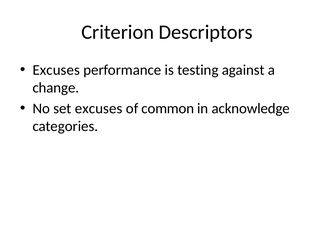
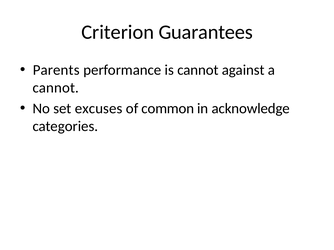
Descriptors: Descriptors -> Guarantees
Excuses at (56, 70): Excuses -> Parents
is testing: testing -> cannot
change at (56, 88): change -> cannot
